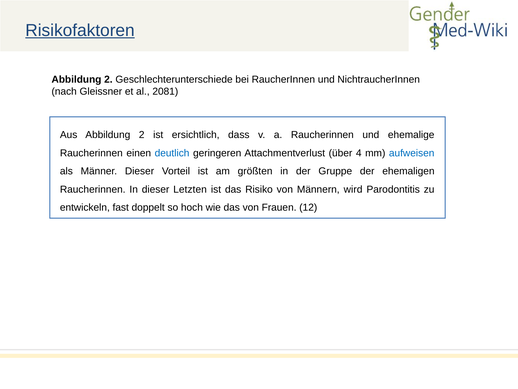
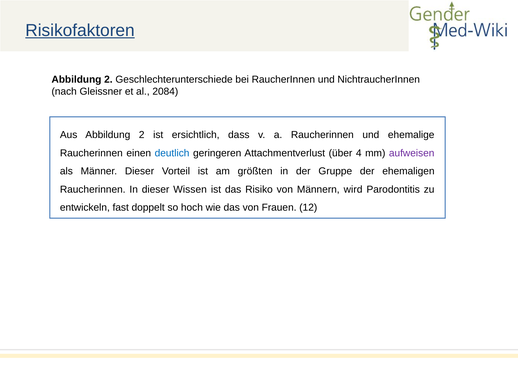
2081: 2081 -> 2084
aufweisen colour: blue -> purple
Letzten: Letzten -> Wissen
